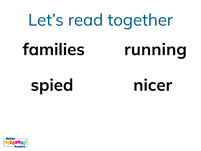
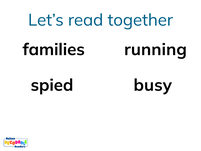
nicer: nicer -> busy
